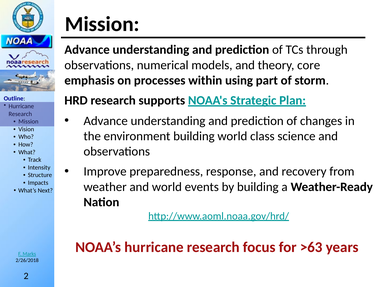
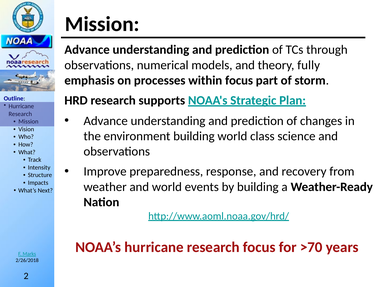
core: core -> fully
within using: using -> focus
>63: >63 -> >70
